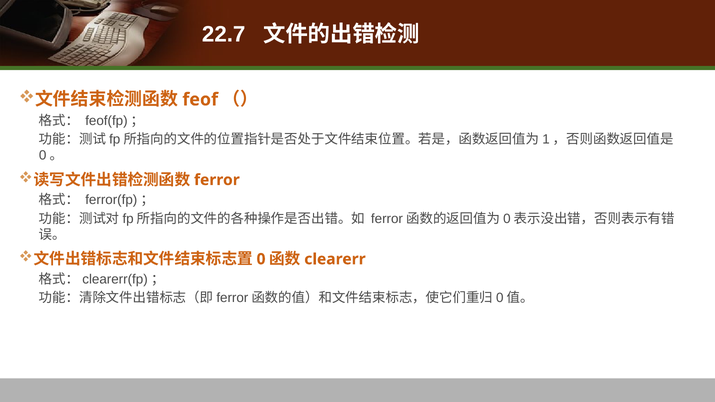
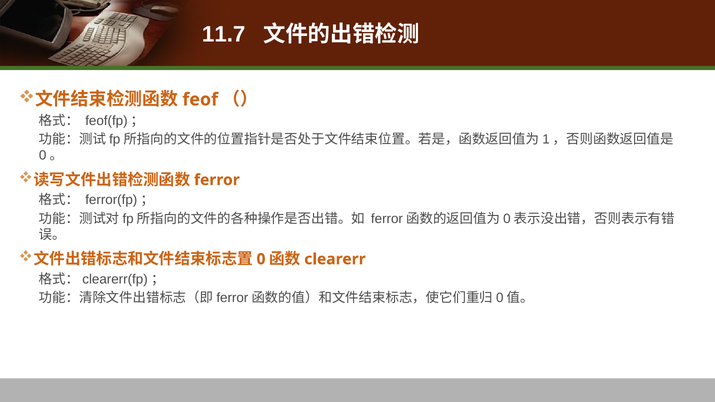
22.7: 22.7 -> 11.7
